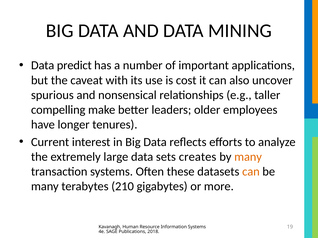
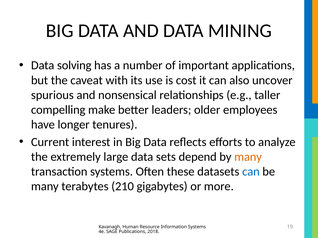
predict: predict -> solving
creates: creates -> depend
can at (251, 172) colour: orange -> blue
